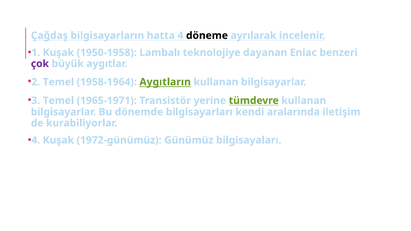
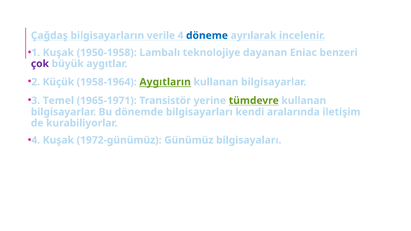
hatta: hatta -> verile
döneme colour: black -> blue
2 Temel: Temel -> Küçük
